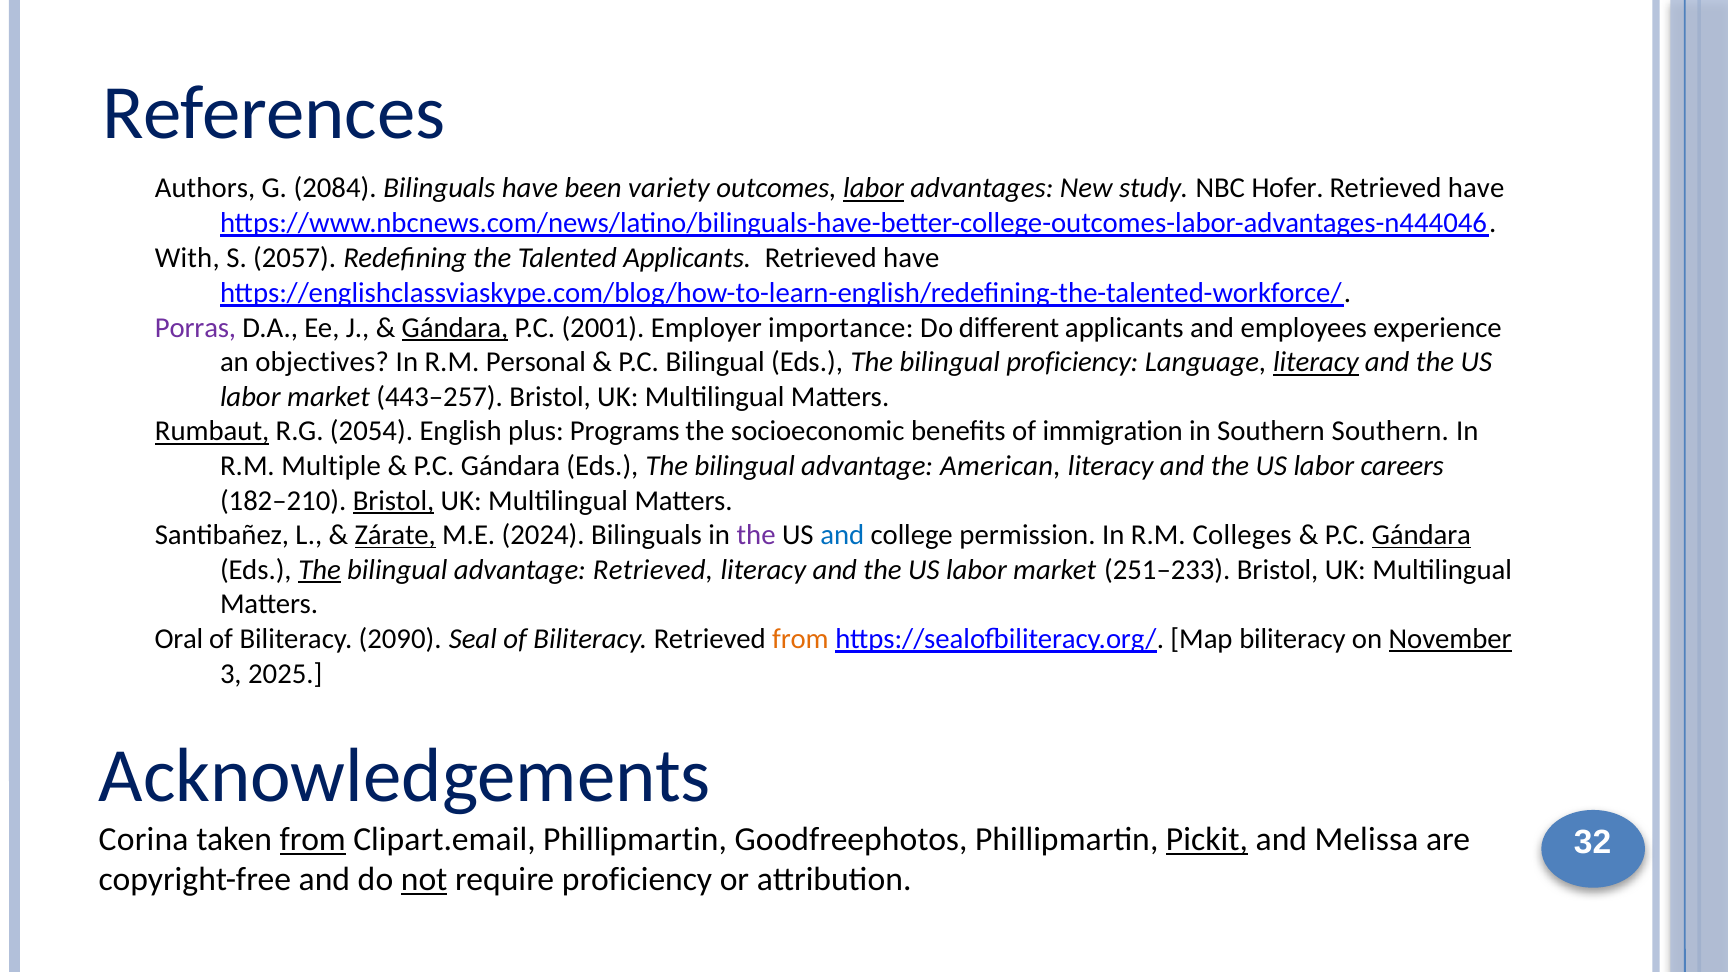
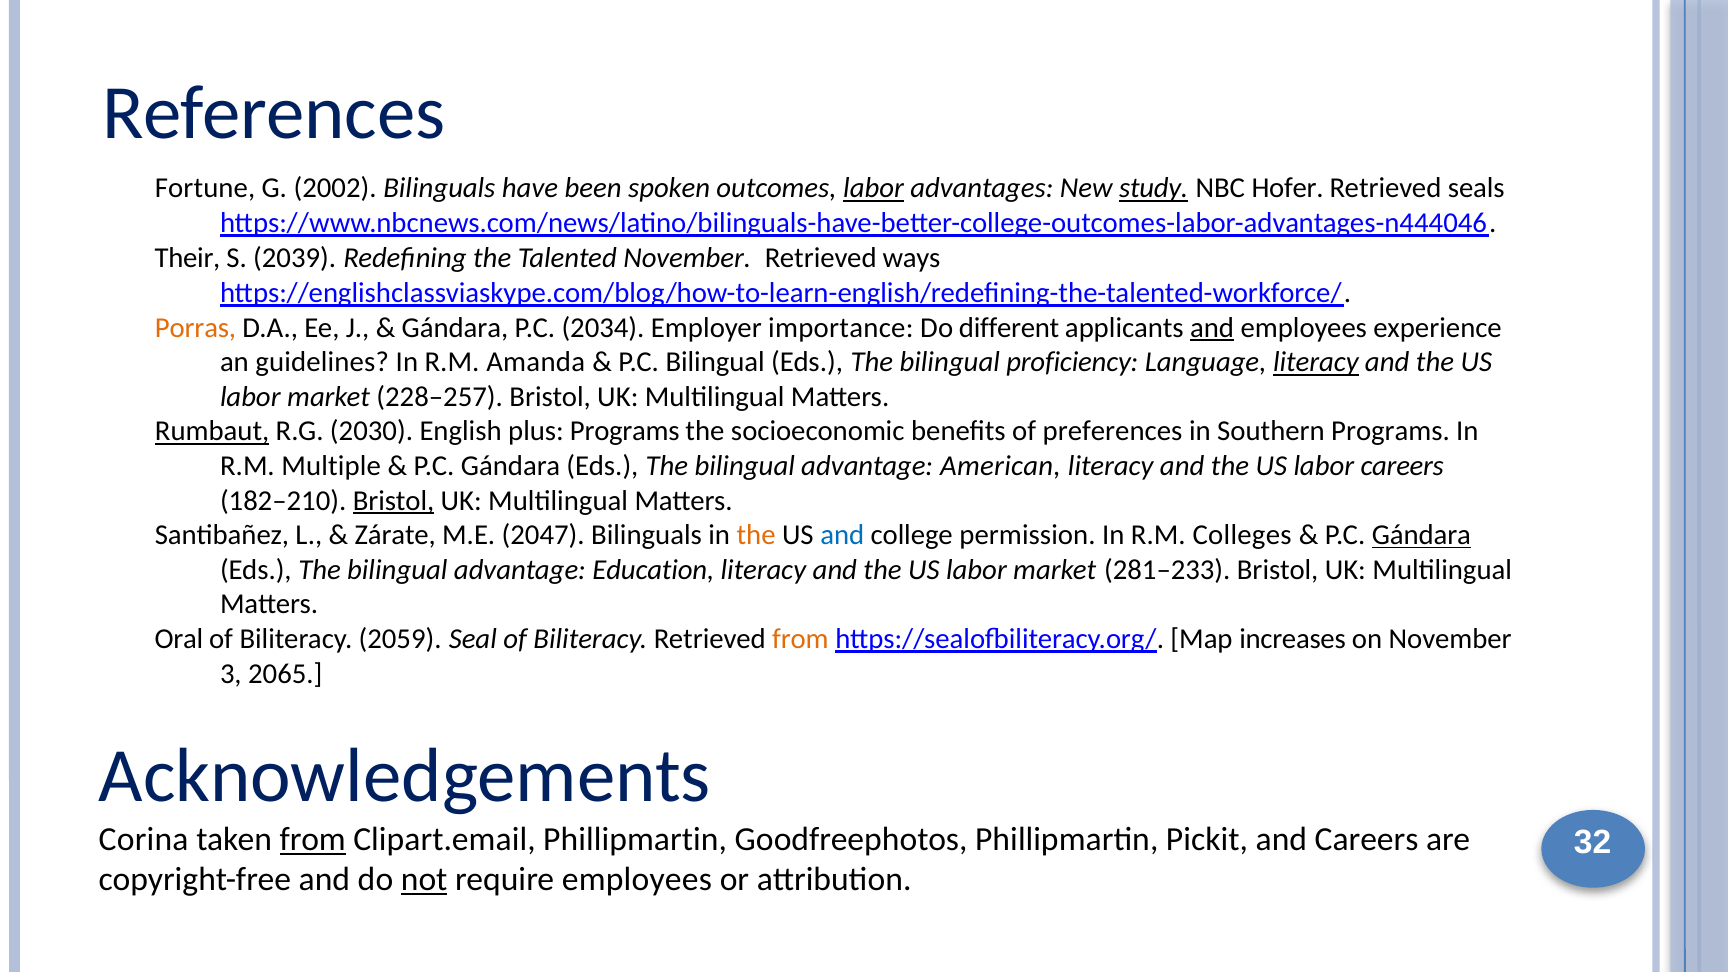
Authors: Authors -> Fortune
2084: 2084 -> 2002
variety: variety -> spoken
study underline: none -> present
have at (1476, 188): have -> seals
With: With -> Their
2057: 2057 -> 2039
Talented Applicants: Applicants -> November
have at (911, 258): have -> ways
Porras colour: purple -> orange
Gándara at (455, 328) underline: present -> none
2001: 2001 -> 2034
and at (1212, 328) underline: none -> present
objectives: objectives -> guidelines
Personal: Personal -> Amanda
443–257: 443–257 -> 228–257
2054: 2054 -> 2030
immigration: immigration -> preferences
Southern Southern: Southern -> Programs
Zárate underline: present -> none
2024: 2024 -> 2047
the at (756, 535) colour: purple -> orange
The at (320, 570) underline: present -> none
advantage Retrieved: Retrieved -> Education
251–233: 251–233 -> 281–233
2090: 2090 -> 2059
Map biliteracy: biliteracy -> increases
November at (1450, 639) underline: present -> none
2025: 2025 -> 2065
Pickit underline: present -> none
and Melissa: Melissa -> Careers
require proficiency: proficiency -> employees
